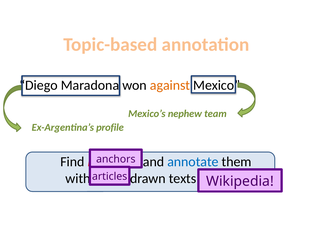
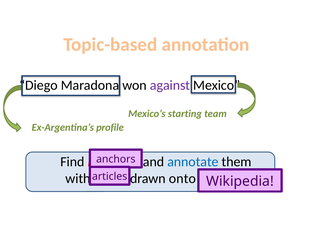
against colour: orange -> purple
nephew: nephew -> starting
texts: texts -> onto
